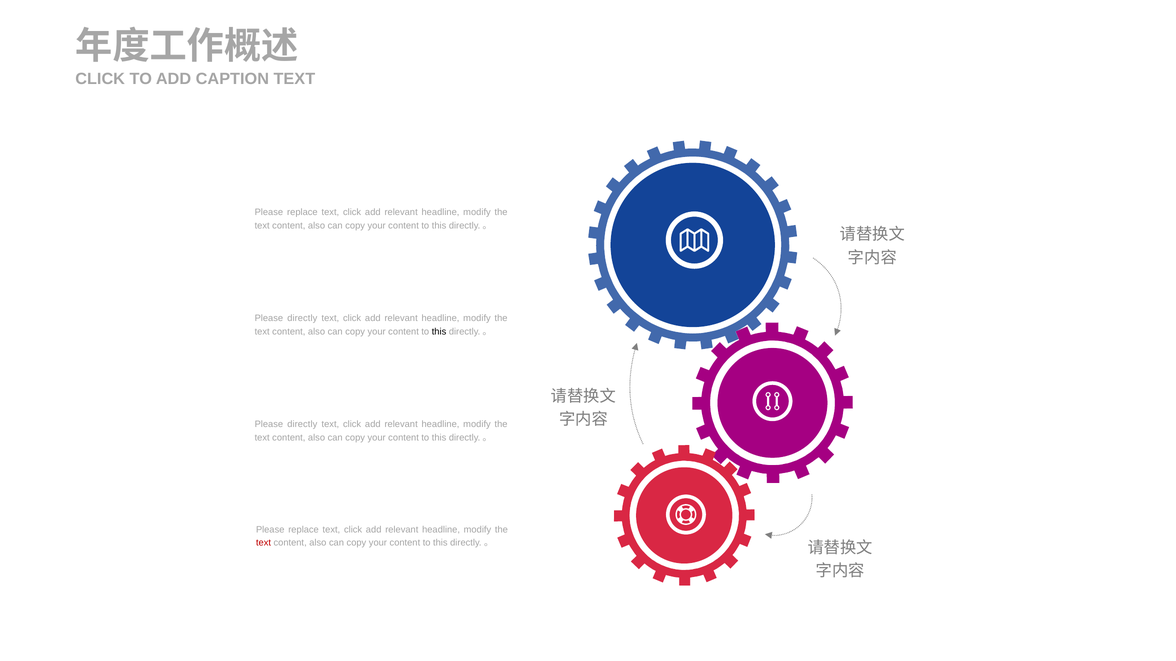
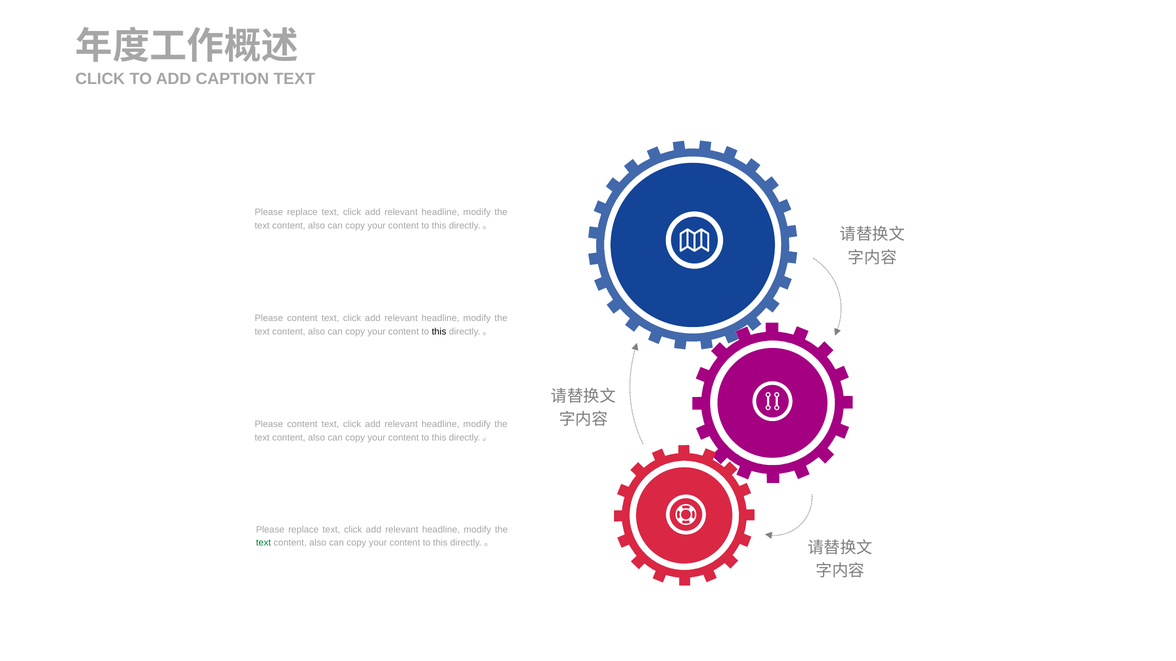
directly at (302, 319): directly -> content
directly at (302, 425): directly -> content
text at (263, 543) colour: red -> green
